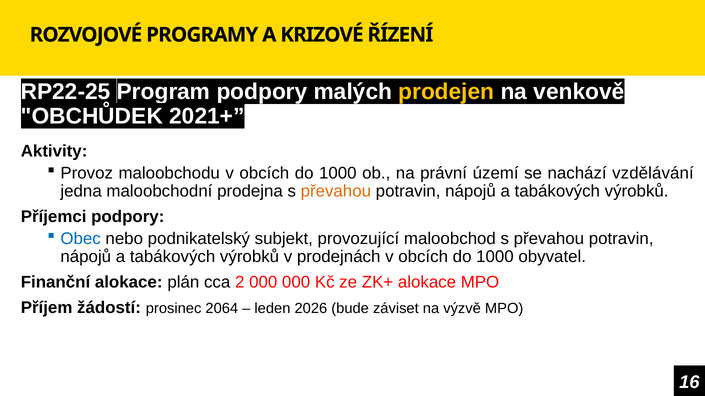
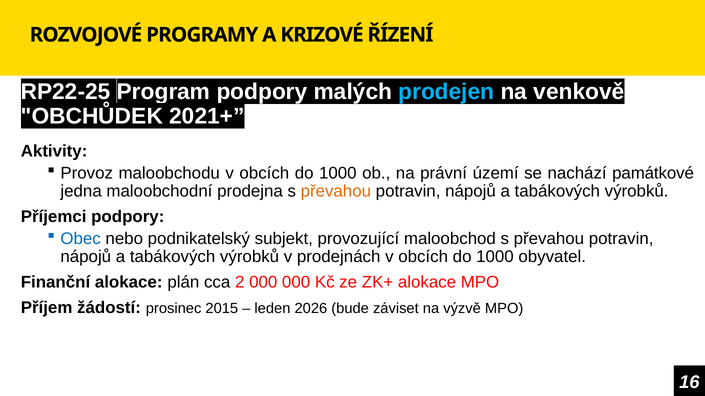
prodejen colour: yellow -> light blue
vzdělávání: vzdělávání -> památkové
2064: 2064 -> 2015
